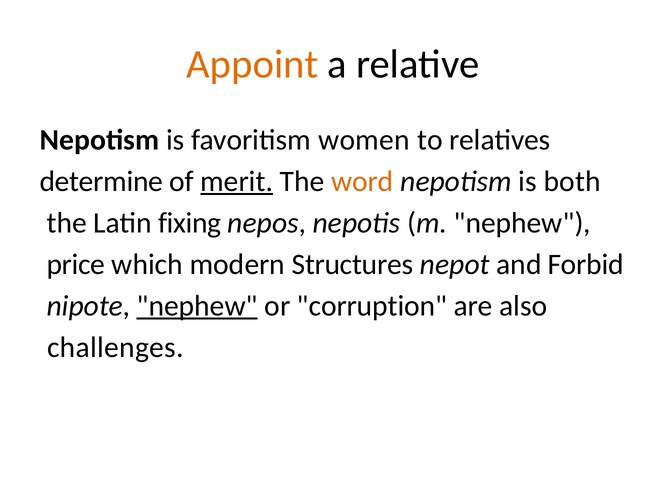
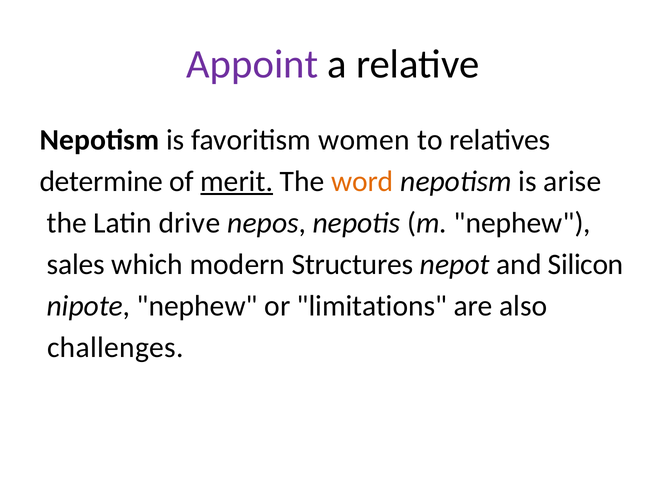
Appoint colour: orange -> purple
both: both -> arise
fixing: fixing -> drive
price: price -> sales
Forbid: Forbid -> Silicon
nephew at (197, 306) underline: present -> none
corruption: corruption -> limitations
